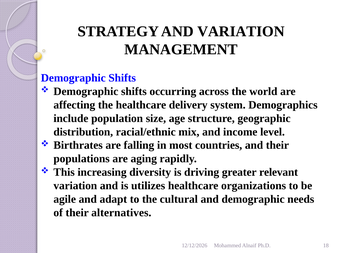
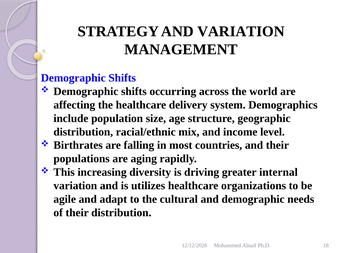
relevant: relevant -> internal
their alternatives: alternatives -> distribution
